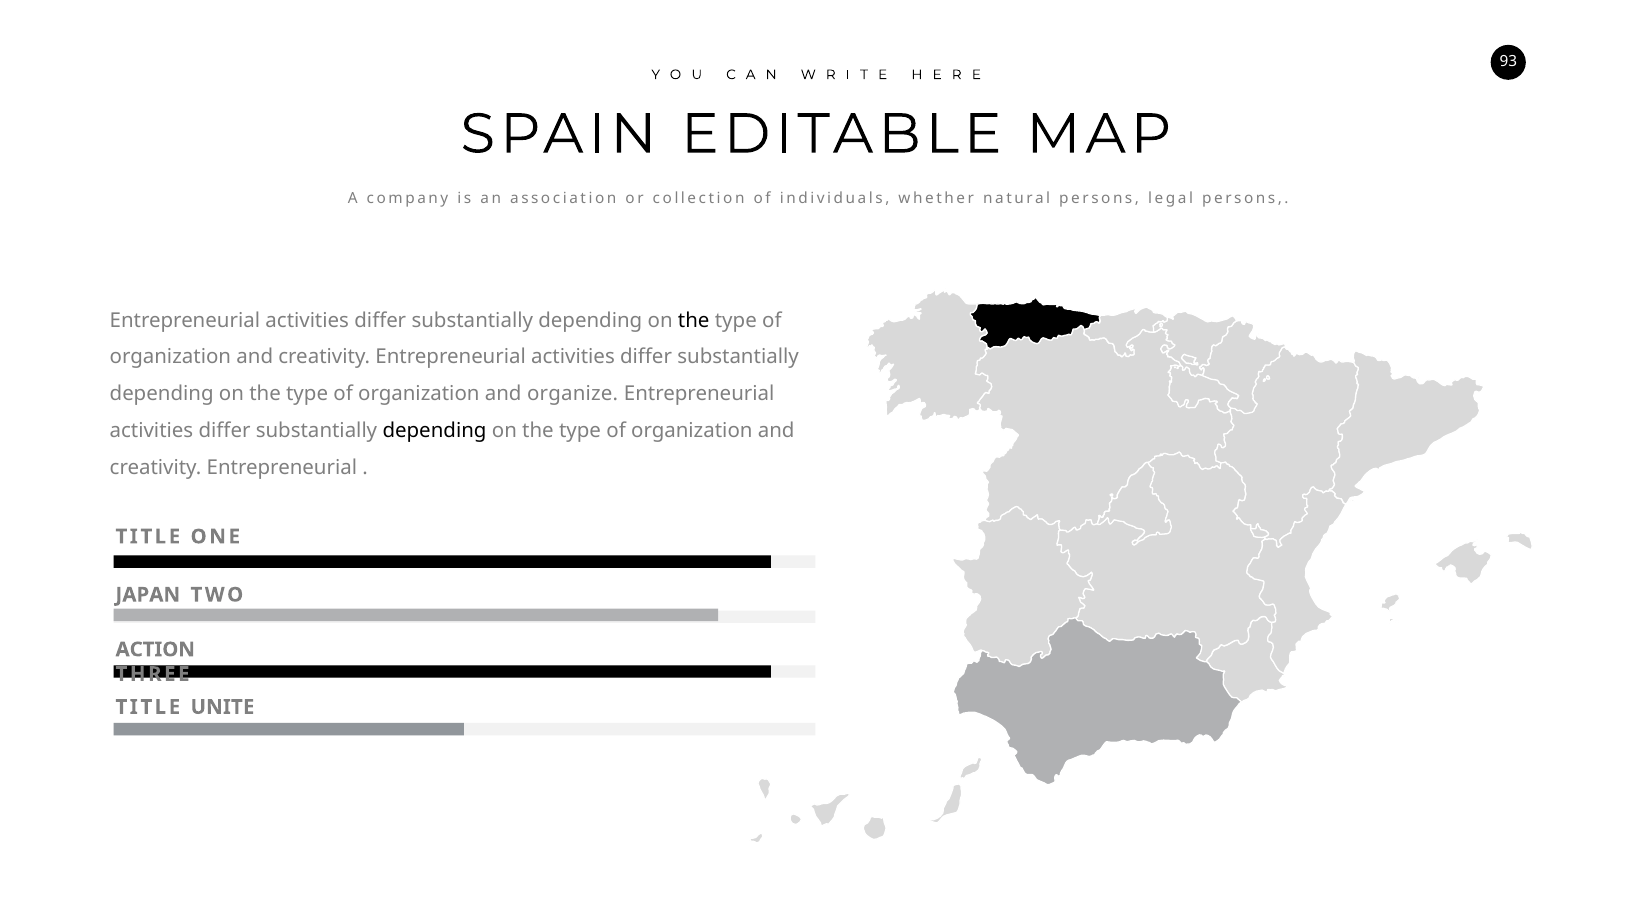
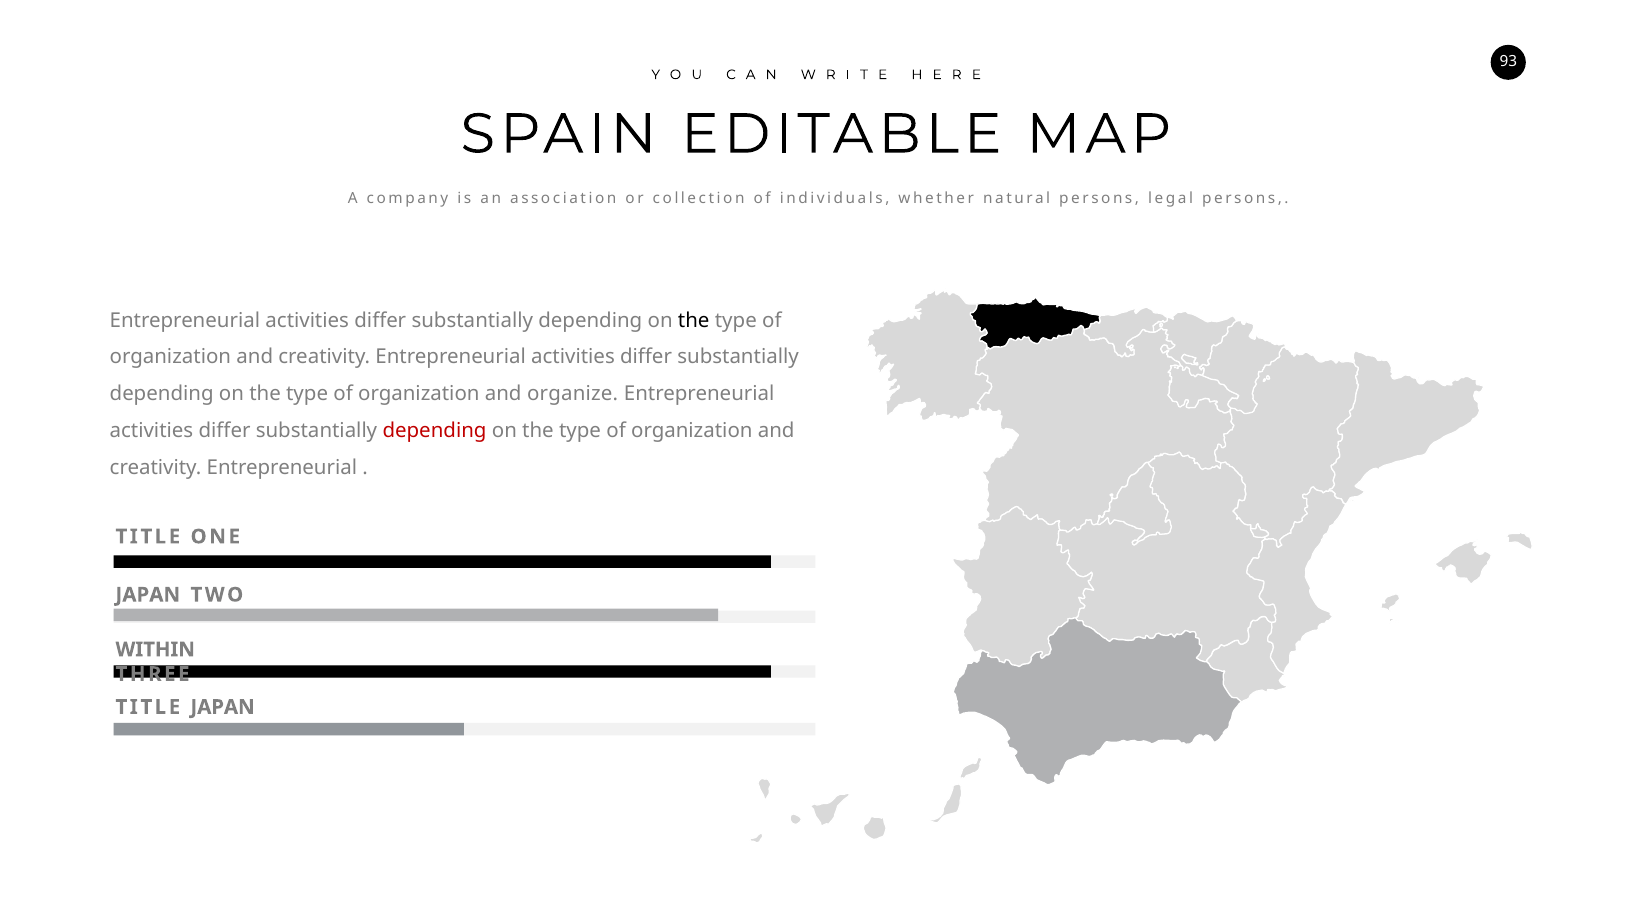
depending at (435, 431) colour: black -> red
ACTION: ACTION -> WITHIN
TITLE UNITE: UNITE -> JAPAN
